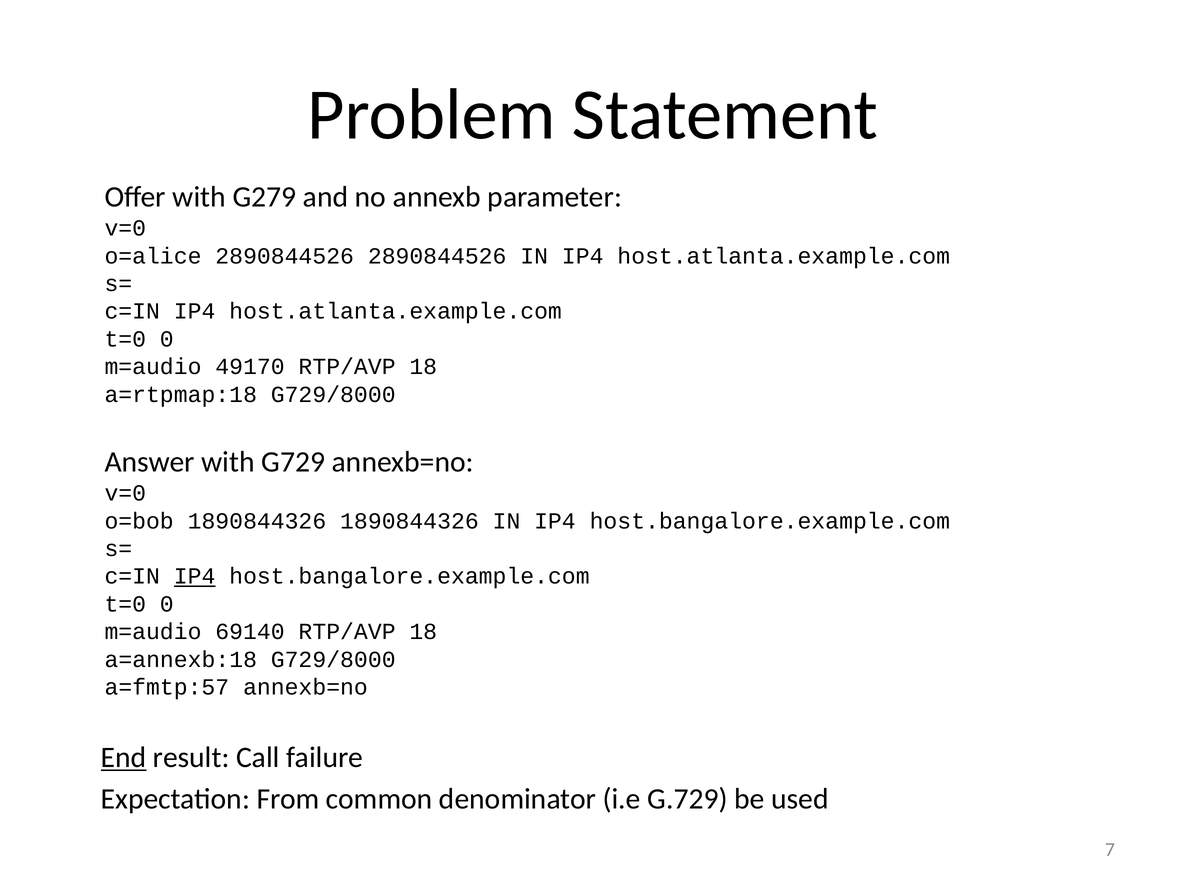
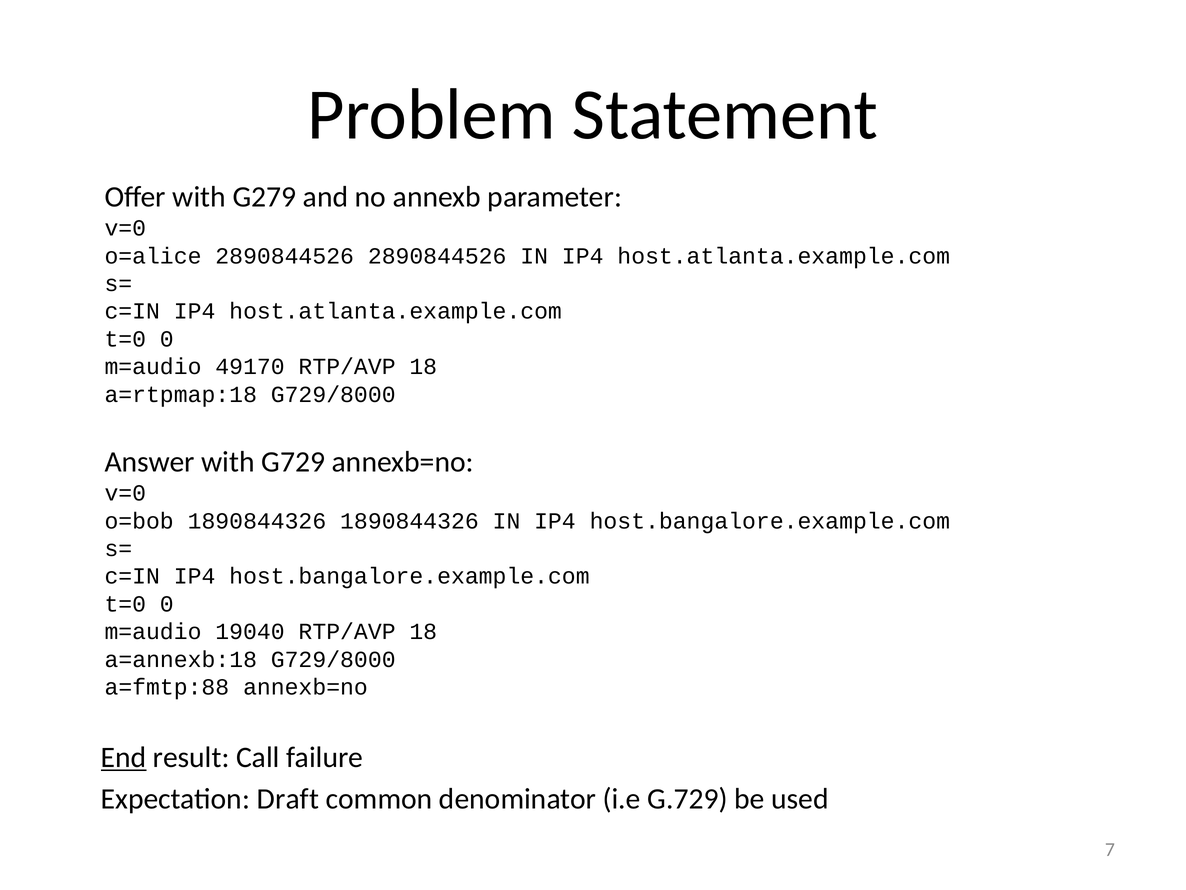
IP4 at (195, 576) underline: present -> none
69140: 69140 -> 19040
a=fmtp:57: a=fmtp:57 -> a=fmtp:88
From: From -> Draft
